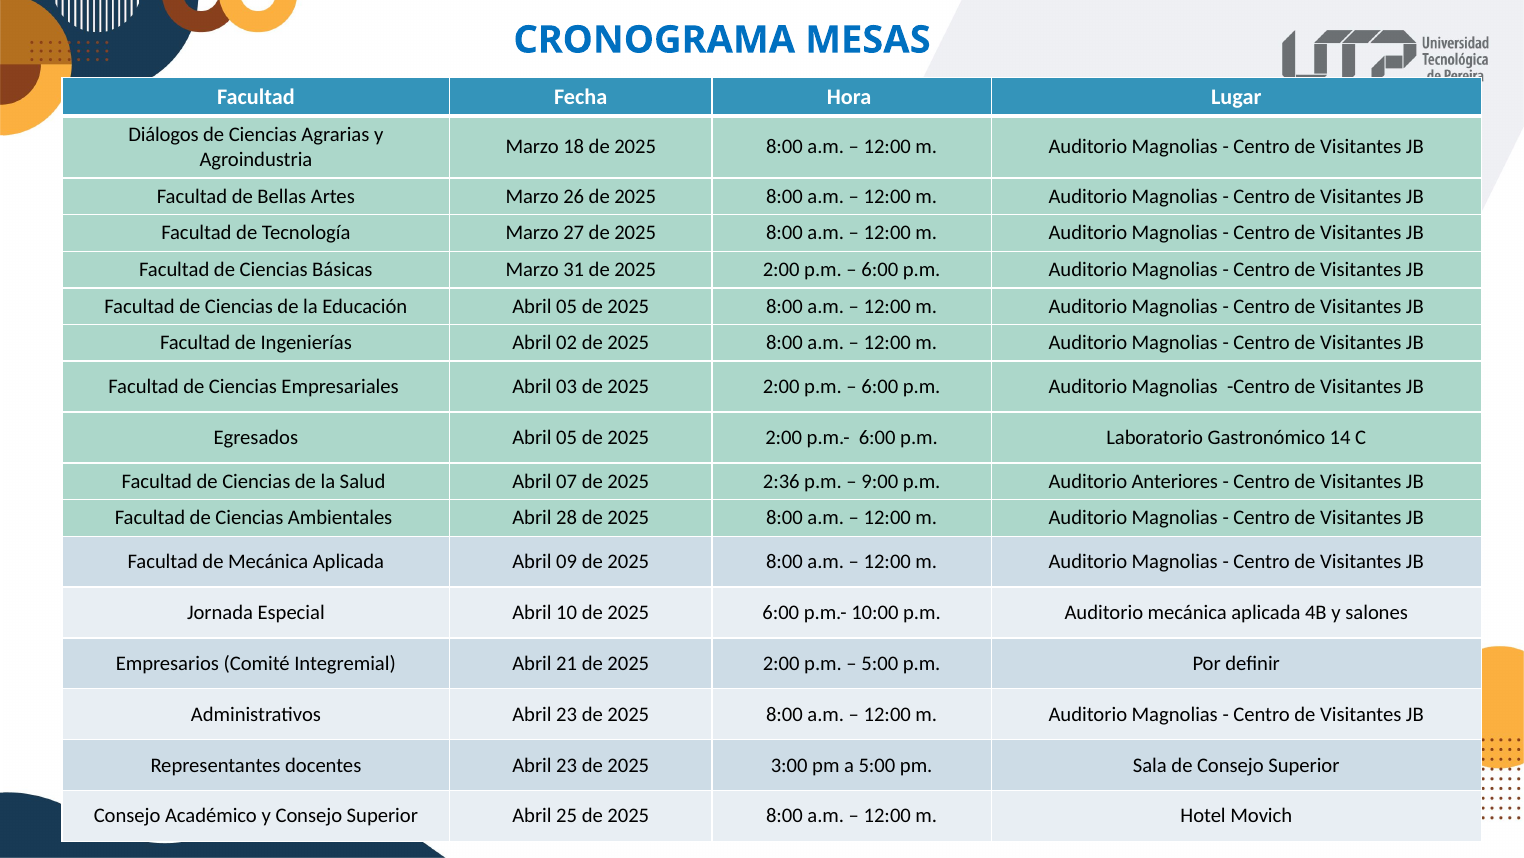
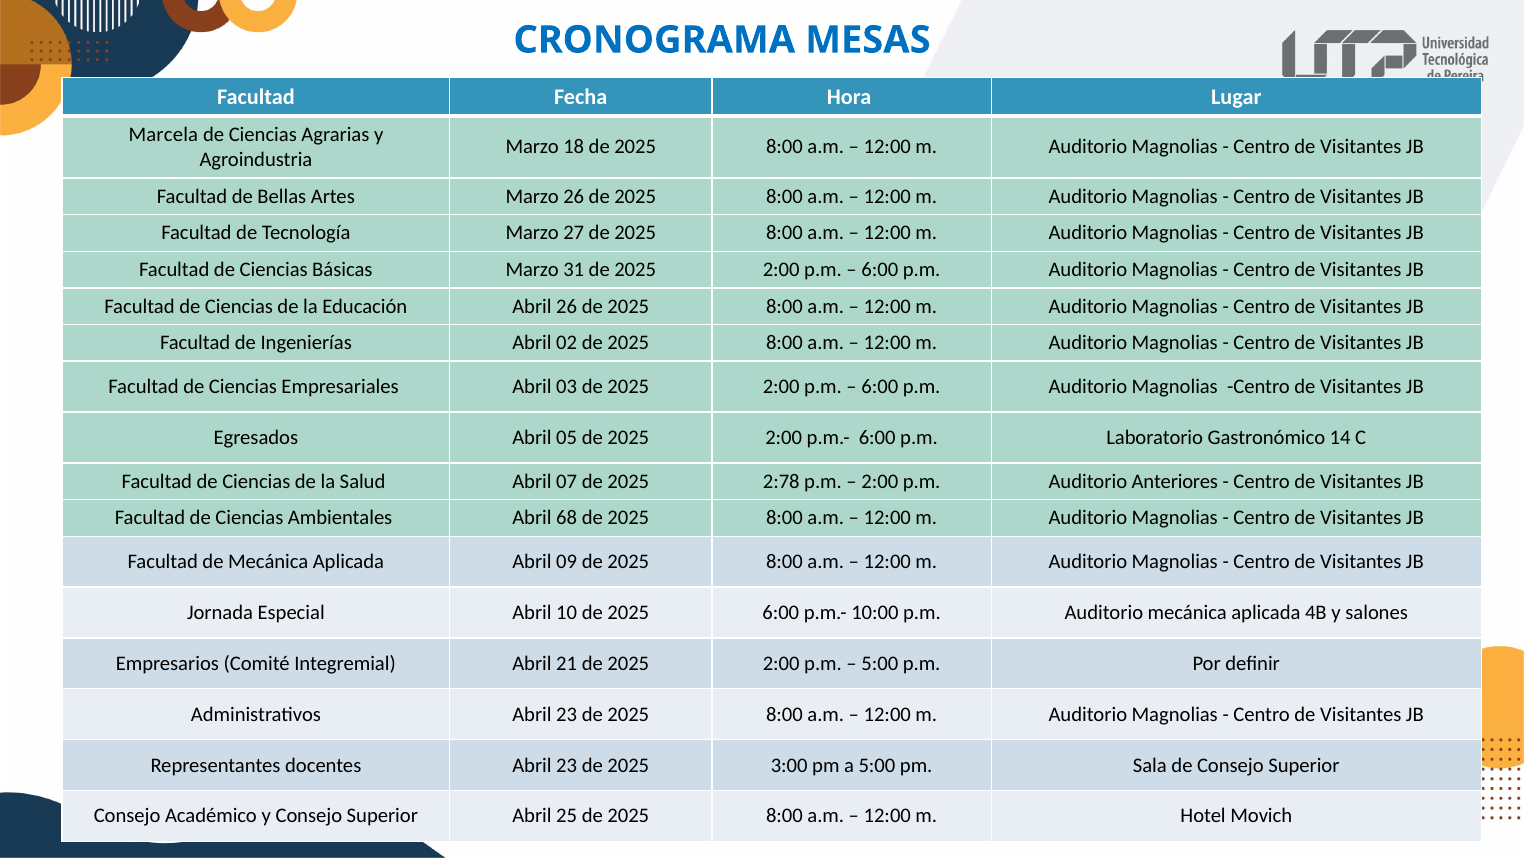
Diálogos: Diálogos -> Marcela
Educación Abril 05: 05 -> 26
2:36: 2:36 -> 2:78
9:00 at (880, 481): 9:00 -> 2:00
28: 28 -> 68
